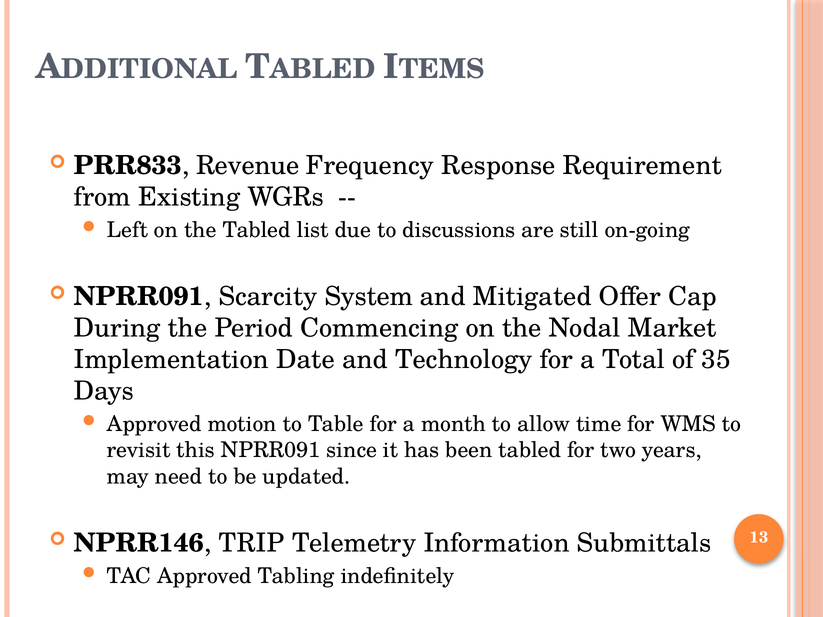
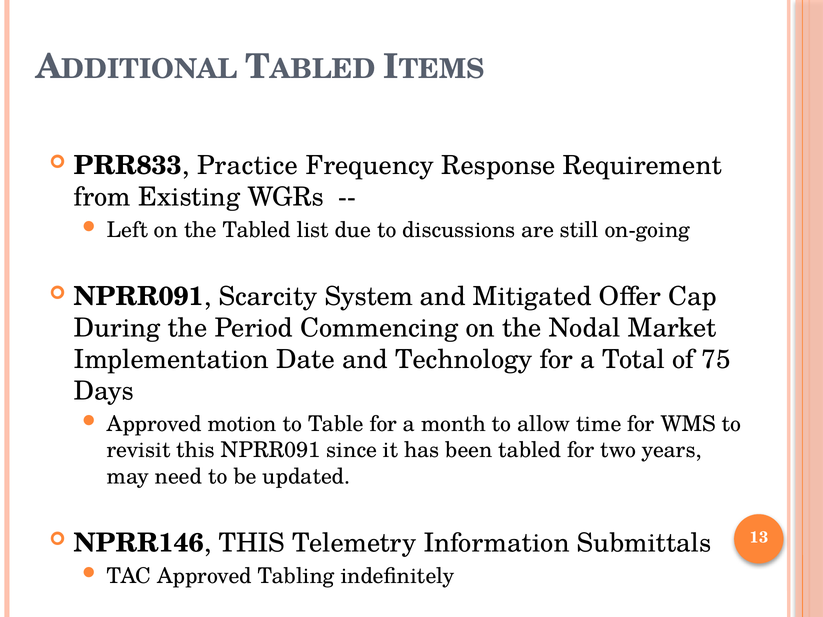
Revenue: Revenue -> Practice
35: 35 -> 75
NPRR146 TRIP: TRIP -> THIS
